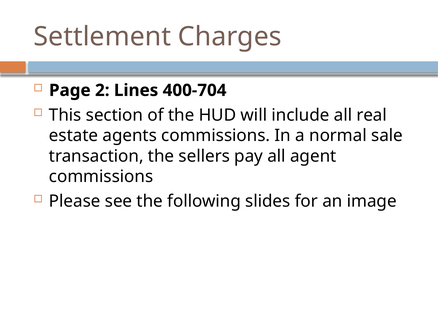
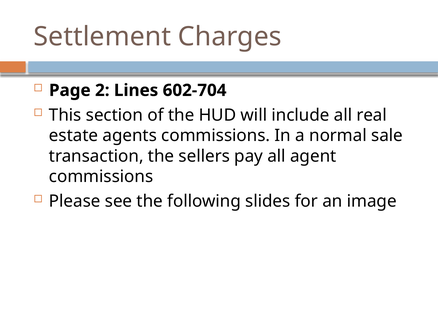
400‐704: 400‐704 -> 602‐704
